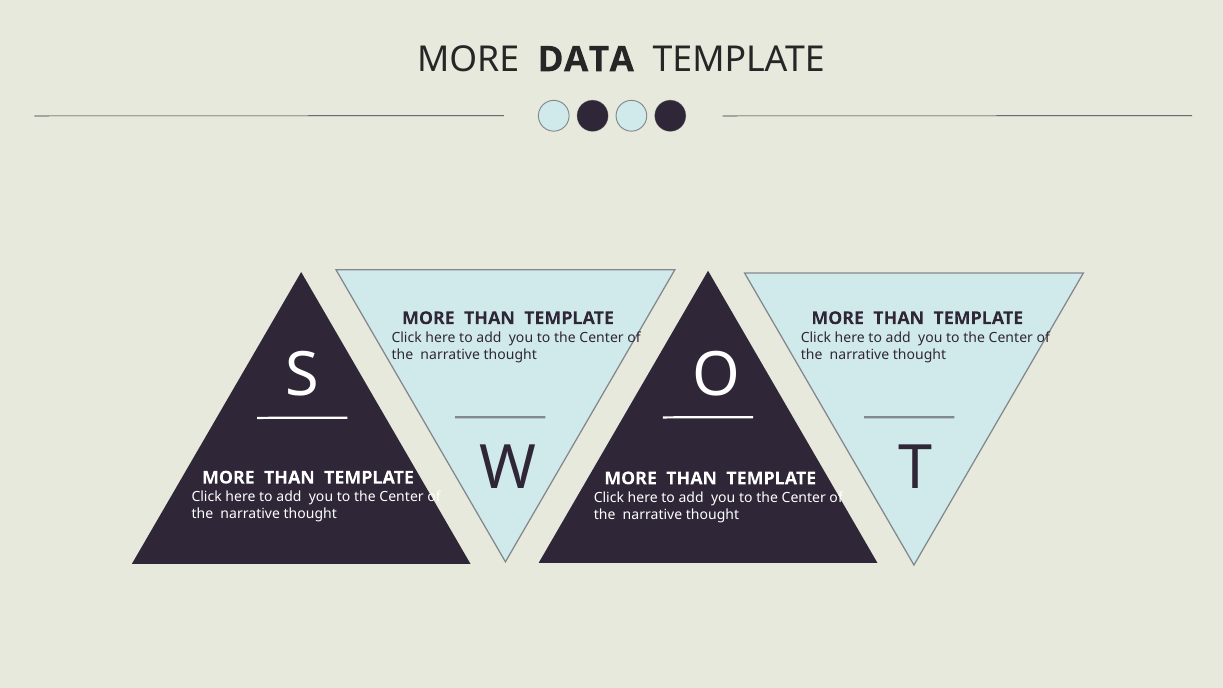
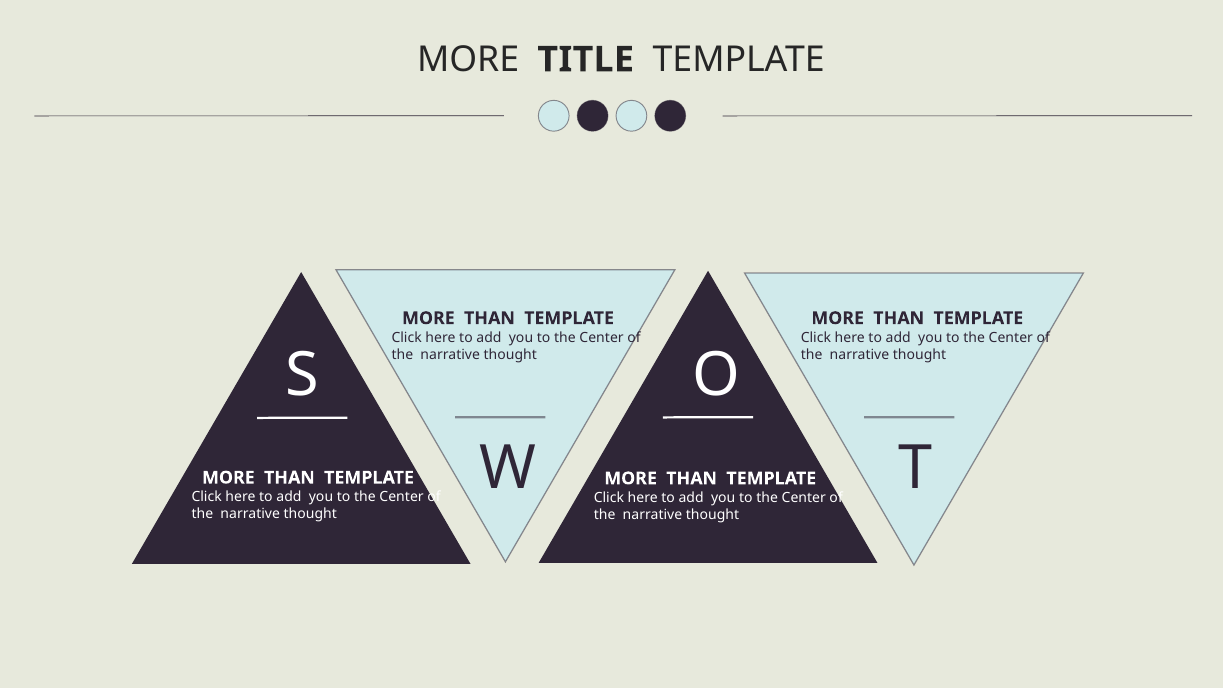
DATA: DATA -> TITLE
